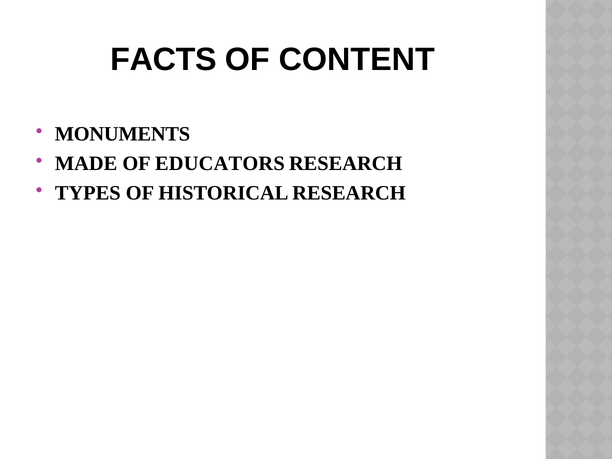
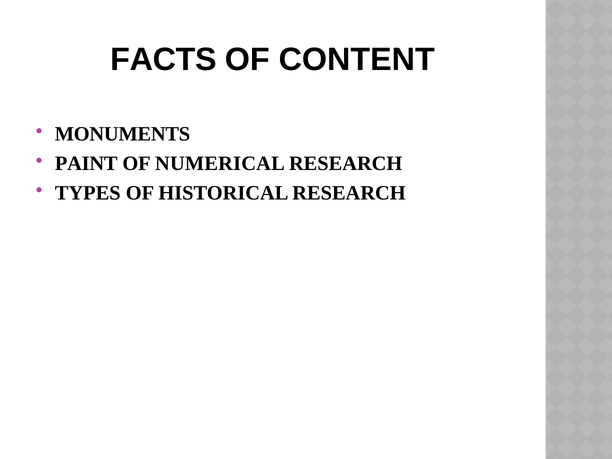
MADE: MADE -> PAINT
EDUCATORS: EDUCATORS -> NUMERICAL
